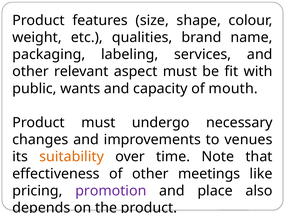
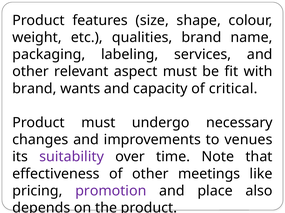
public at (34, 89): public -> brand
mouth: mouth -> critical
suitability colour: orange -> purple
